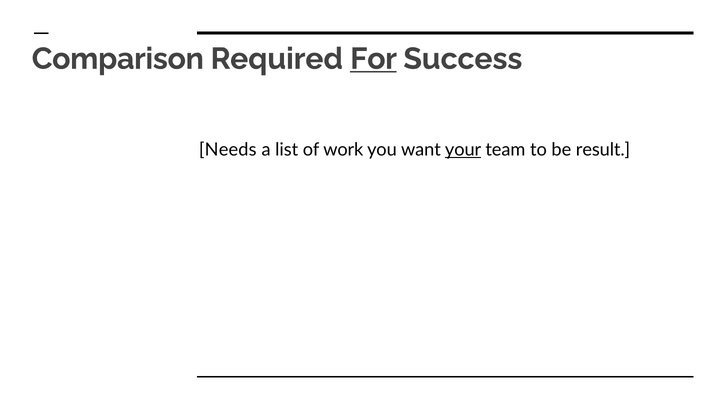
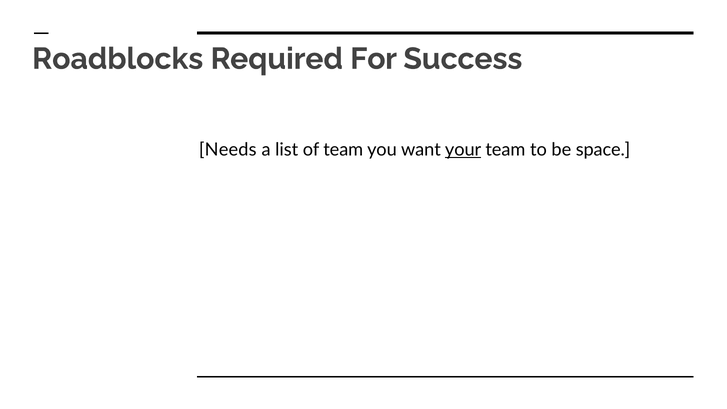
Comparison: Comparison -> Roadblocks
For underline: present -> none
of work: work -> team
result: result -> space
